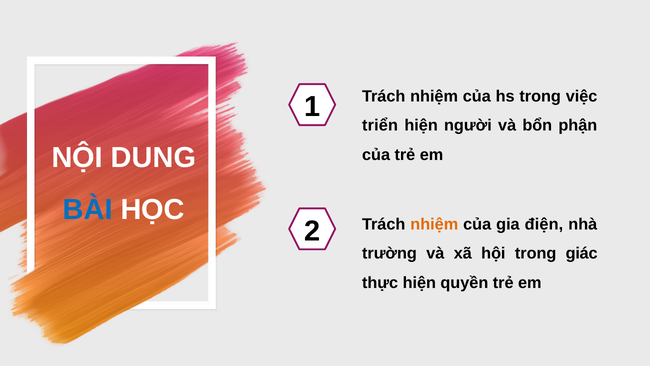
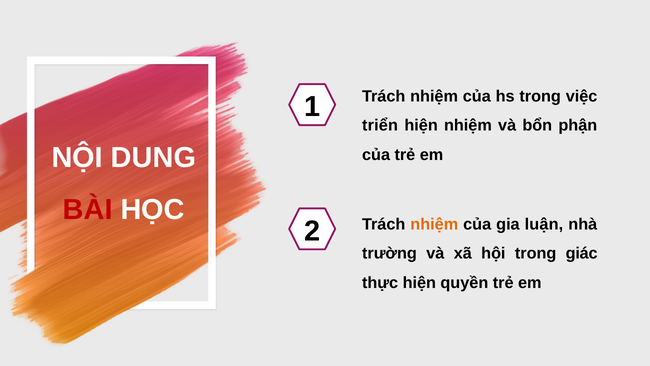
hiện người: người -> nhiệm
BÀI colour: blue -> red
điện: điện -> luận
